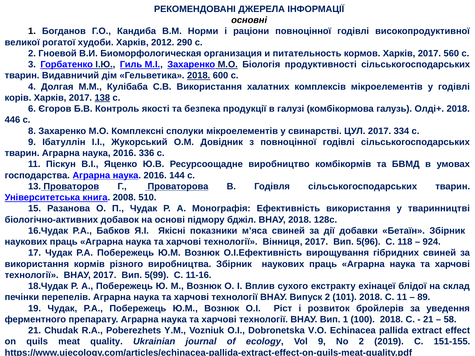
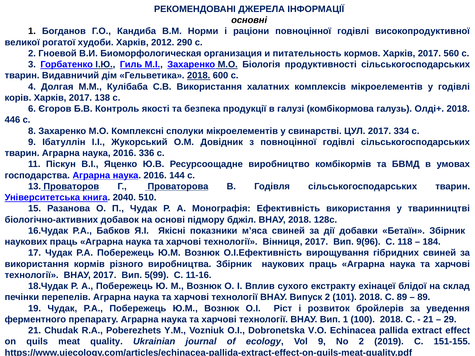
138 underline: present -> none
2008: 2008 -> 2040
5(96: 5(96 -> 9(96
924: 924 -> 184
2018 С 11: 11 -> 89
58: 58 -> 29
